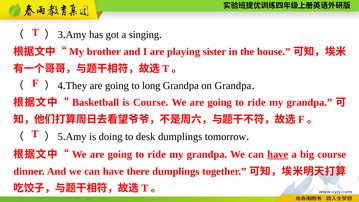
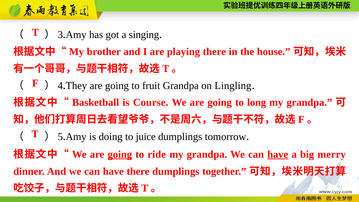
playing sister: sister -> there
long: long -> fruit
on Grandpa: Grandpa -> Lingling
ride at (257, 102): ride -> long
desk: desk -> juice
going at (120, 154) underline: none -> present
big course: course -> merry
